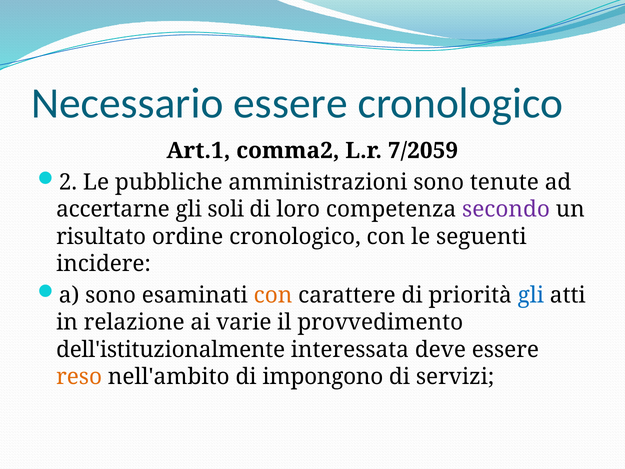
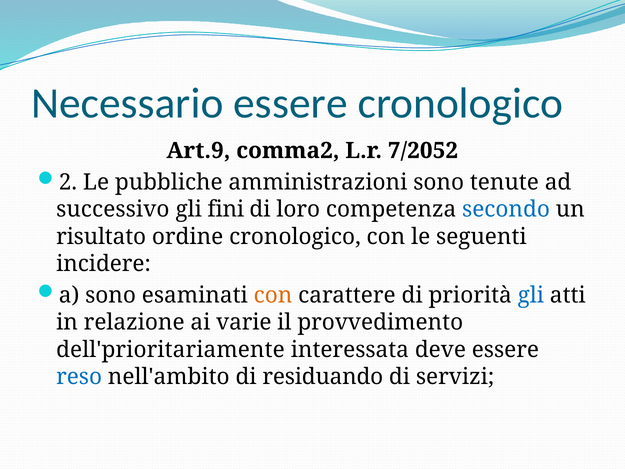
Art.1: Art.1 -> Art.9
7/2059: 7/2059 -> 7/2052
accertarne: accertarne -> successivo
soli: soli -> fini
secondo colour: purple -> blue
dell'istituzionalmente: dell'istituzionalmente -> dell'prioritariamente
reso colour: orange -> blue
impongono: impongono -> residuando
